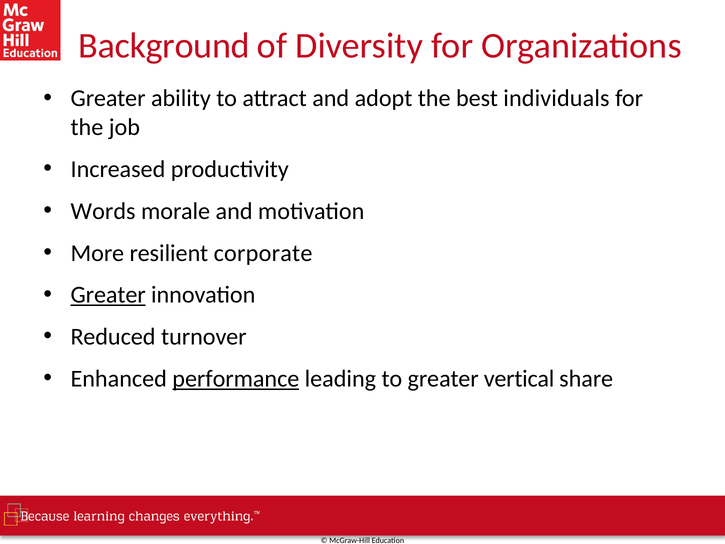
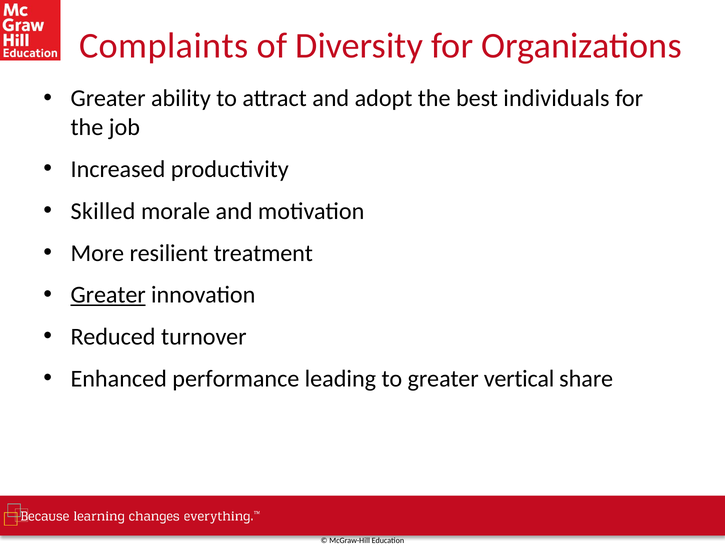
Background: Background -> Complaints
Words: Words -> Skilled
corporate: corporate -> treatment
performance underline: present -> none
